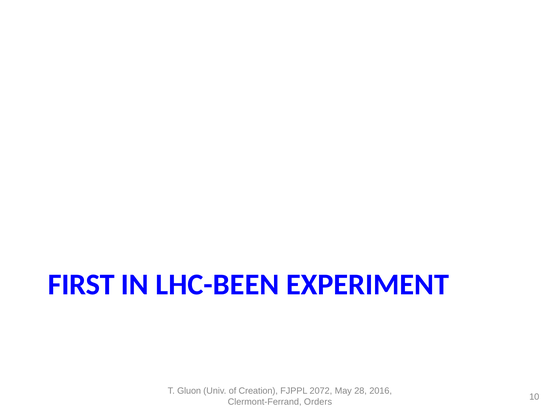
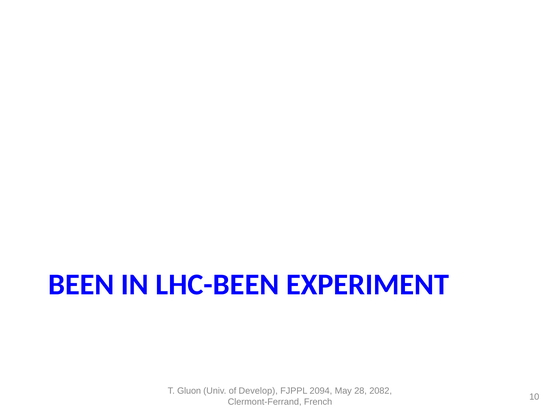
FIRST: FIRST -> BEEN
Creation: Creation -> Develop
2072: 2072 -> 2094
2016: 2016 -> 2082
Orders: Orders -> French
